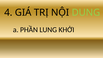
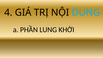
DUNG colour: light green -> light blue
